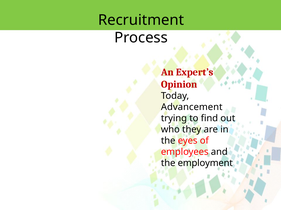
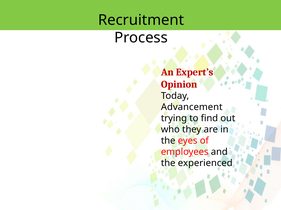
employment: employment -> experienced
